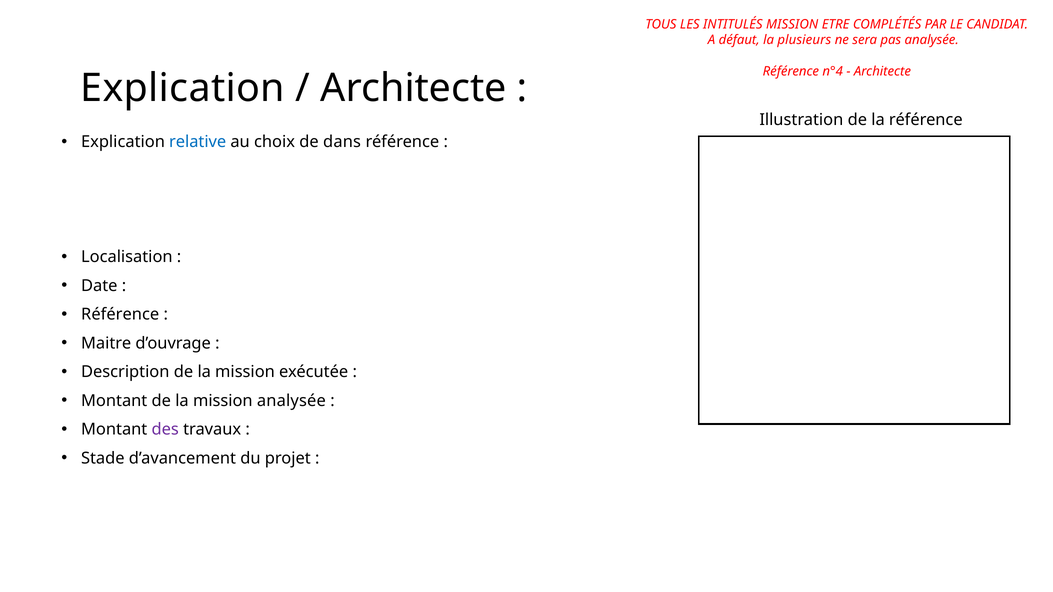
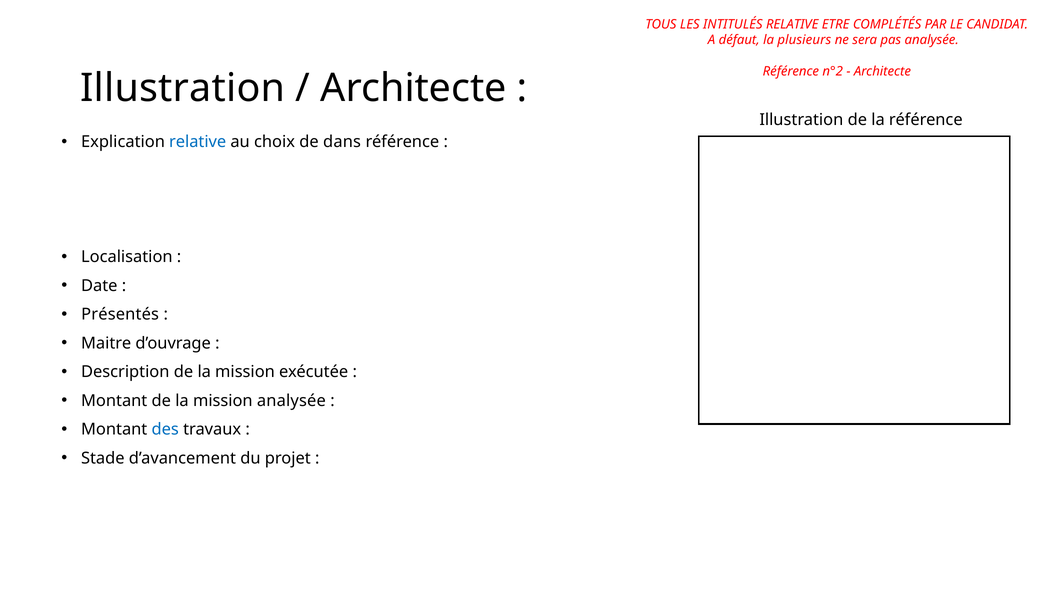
INTITULÉS MISSION: MISSION -> RELATIVE
n°4: n°4 -> n°2
Explication at (183, 88): Explication -> Illustration
Référence at (120, 315): Référence -> Présentés
des colour: purple -> blue
